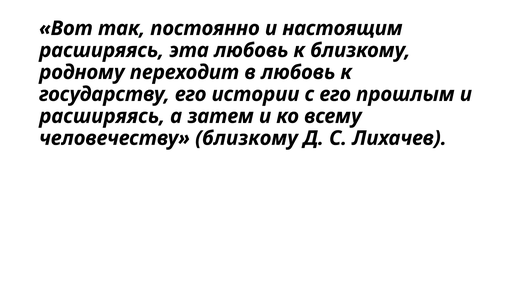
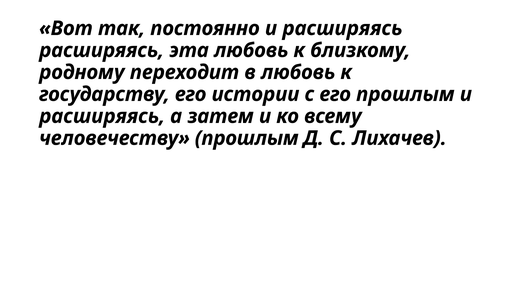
постоянно и настоящим: настоящим -> расширяясь
человечеству близкому: близкому -> прошлым
